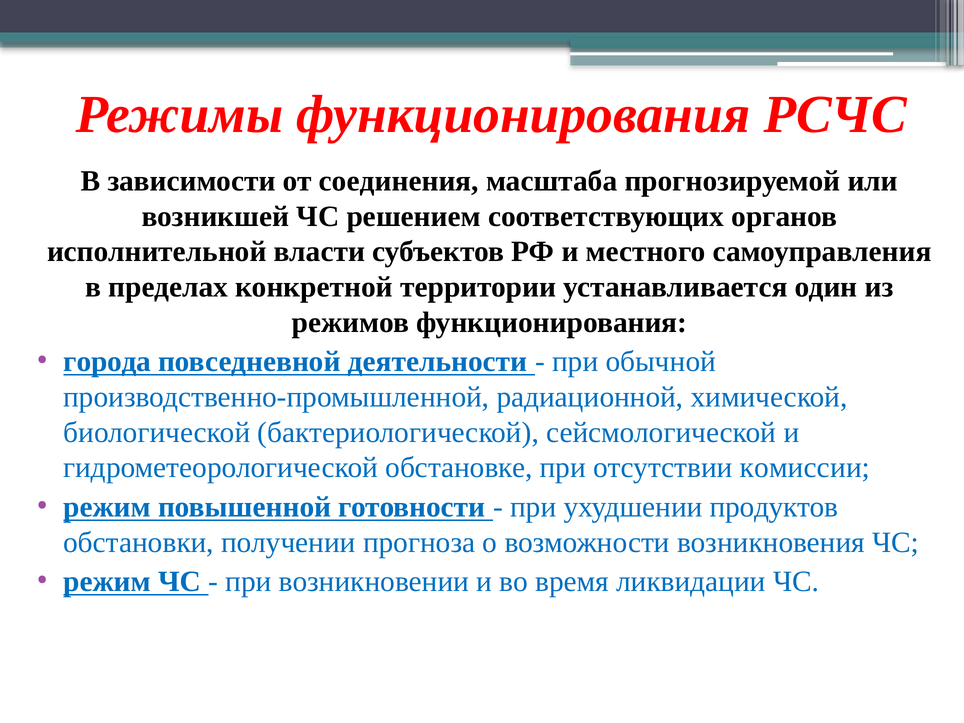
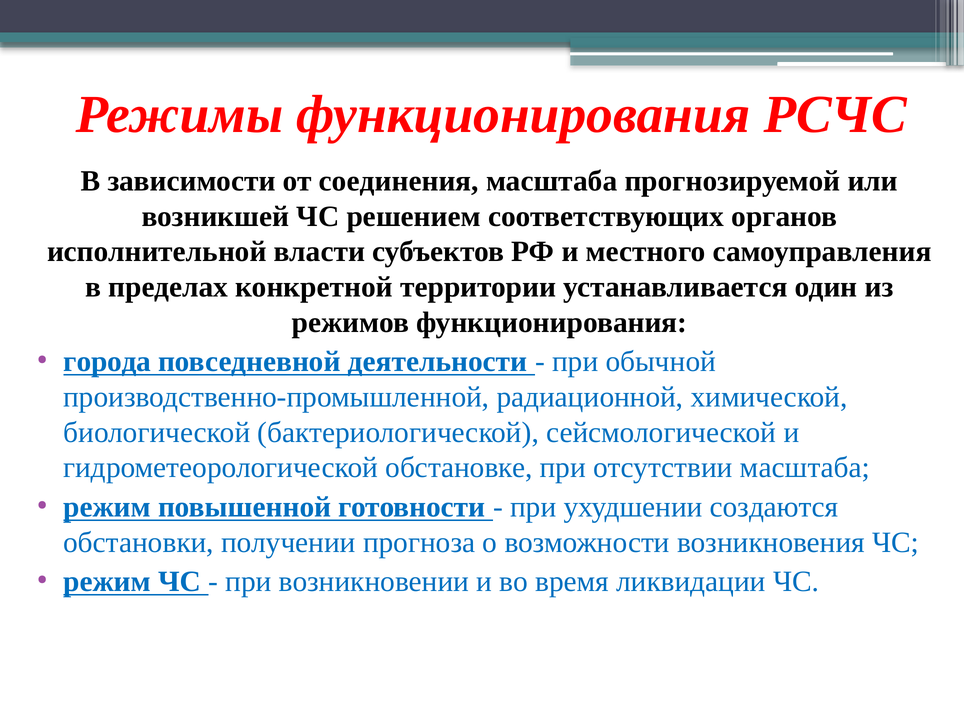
отсутствии комиссии: комиссии -> масштаба
продуктов: продуктов -> создаются
